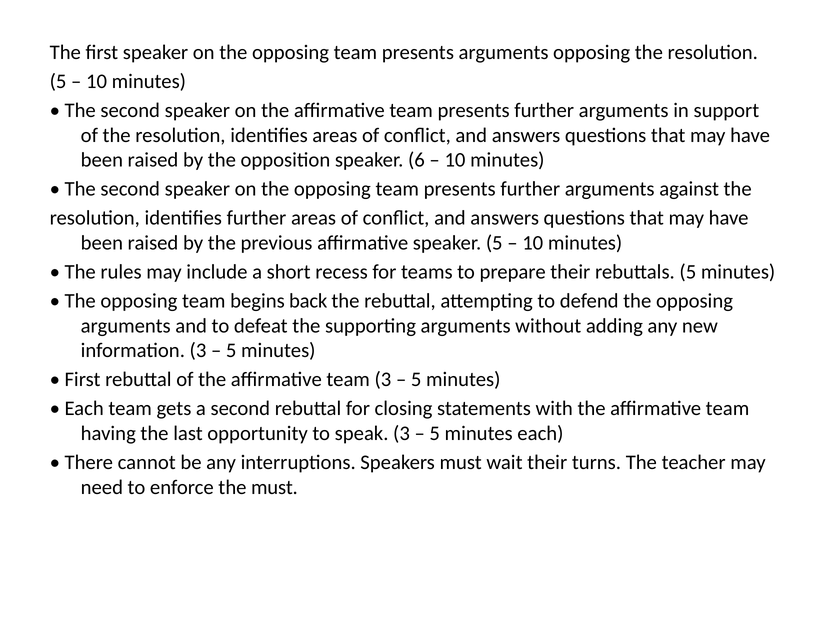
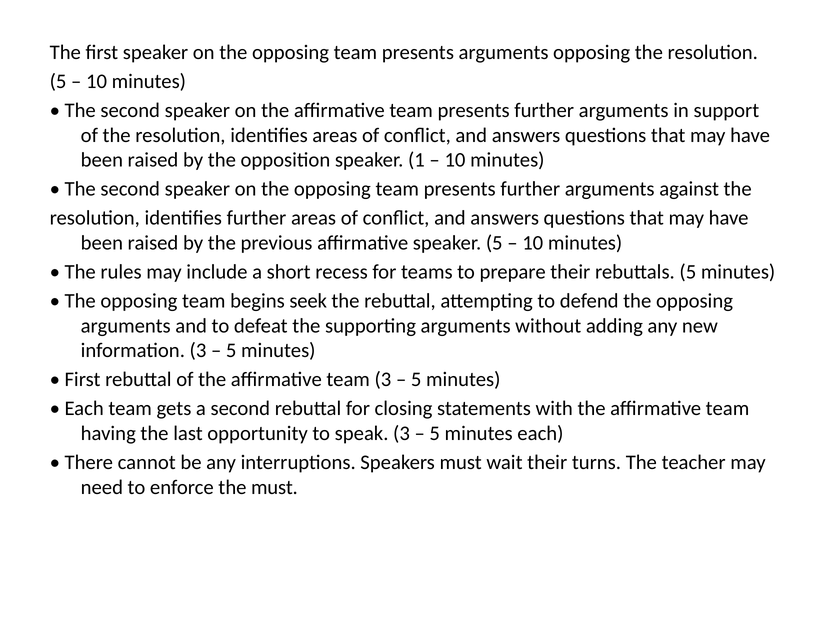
6: 6 -> 1
back: back -> seek
